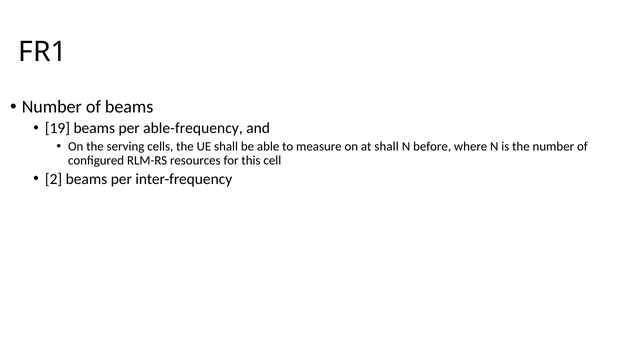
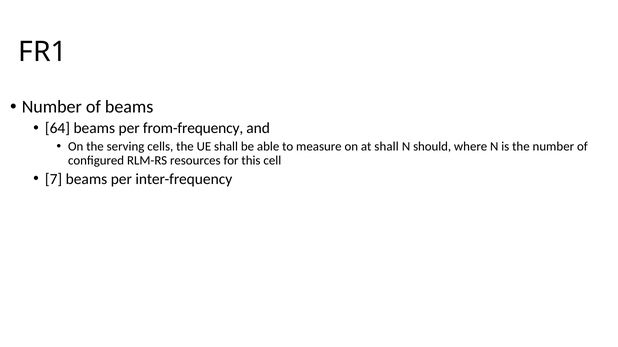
19: 19 -> 64
able-frequency: able-frequency -> from-frequency
before: before -> should
2: 2 -> 7
